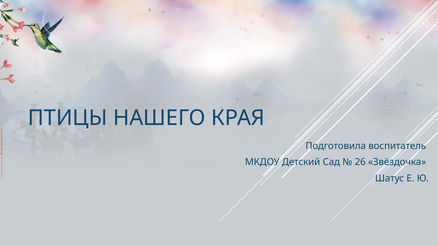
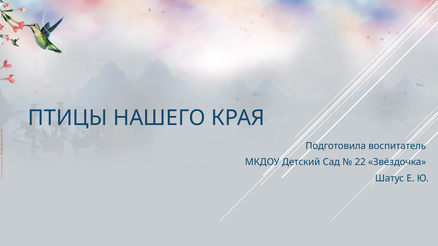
26: 26 -> 22
